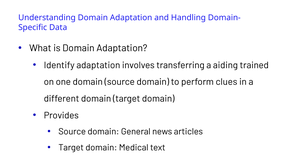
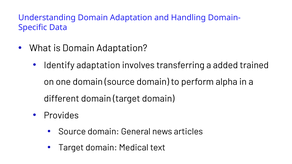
aiding: aiding -> added
clues: clues -> alpha
